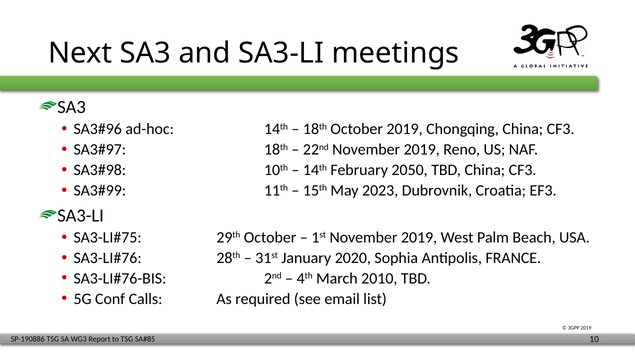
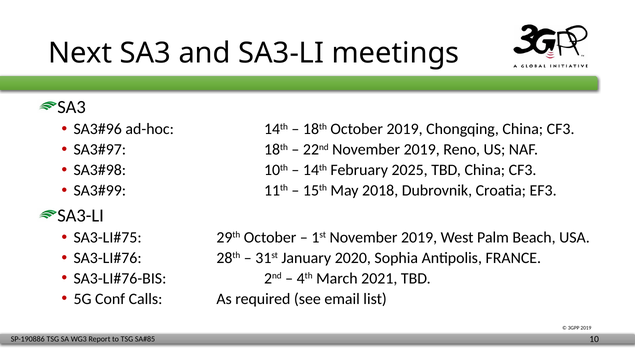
2050: 2050 -> 2025
2023: 2023 -> 2018
2010: 2010 -> 2021
